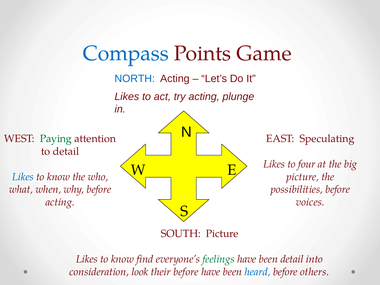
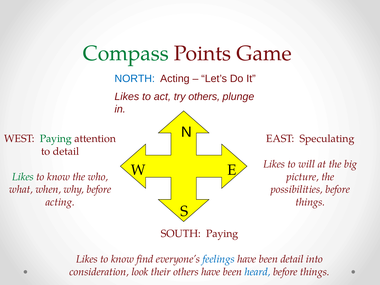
Compass colour: blue -> green
try acting: acting -> others
four: four -> will
Likes at (23, 177) colour: blue -> green
voices at (310, 202): voices -> things
SOUTH Picture: Picture -> Paying
feelings colour: green -> blue
their before: before -> others
others at (315, 272): others -> things
